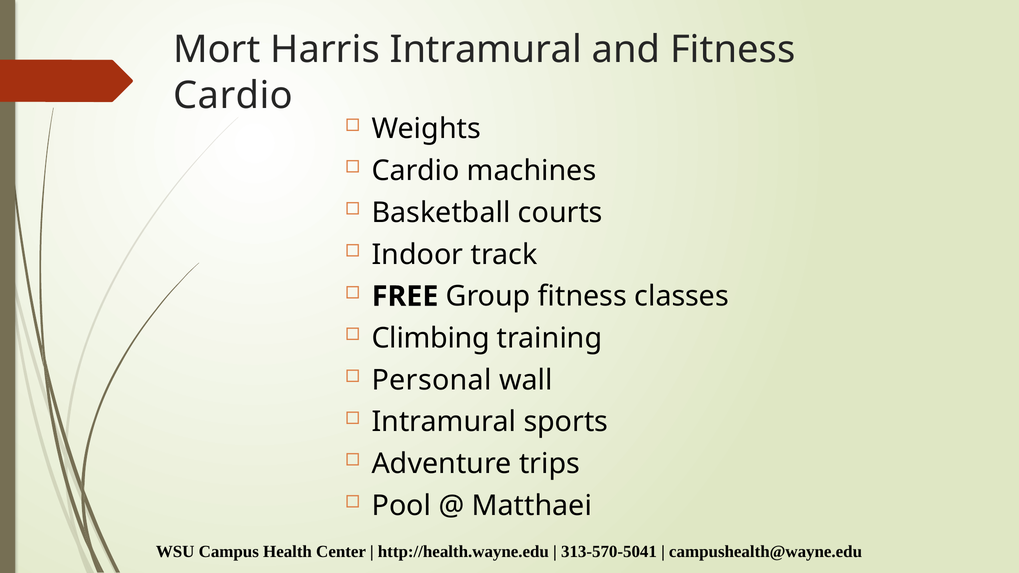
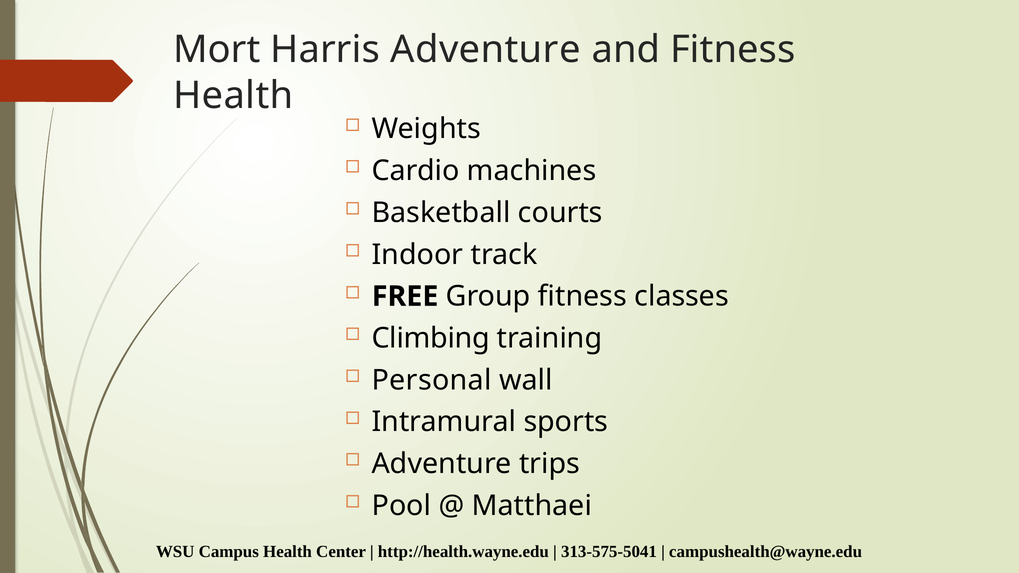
Harris Intramural: Intramural -> Adventure
Cardio at (233, 96): Cardio -> Health
313-570-5041: 313-570-5041 -> 313-575-5041
